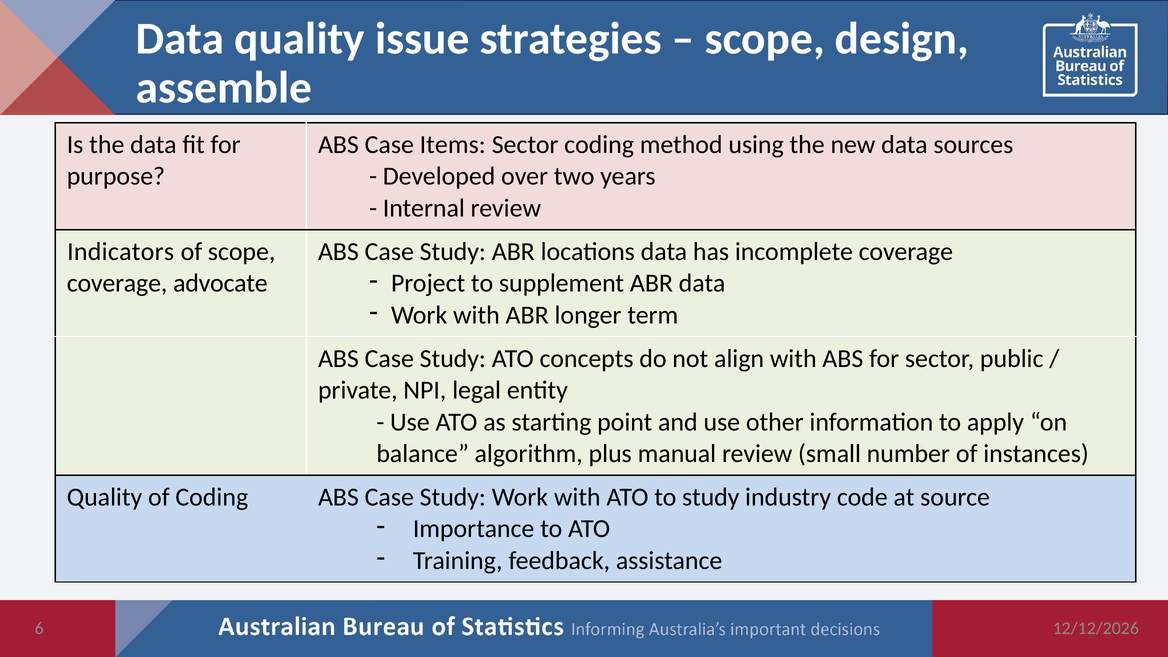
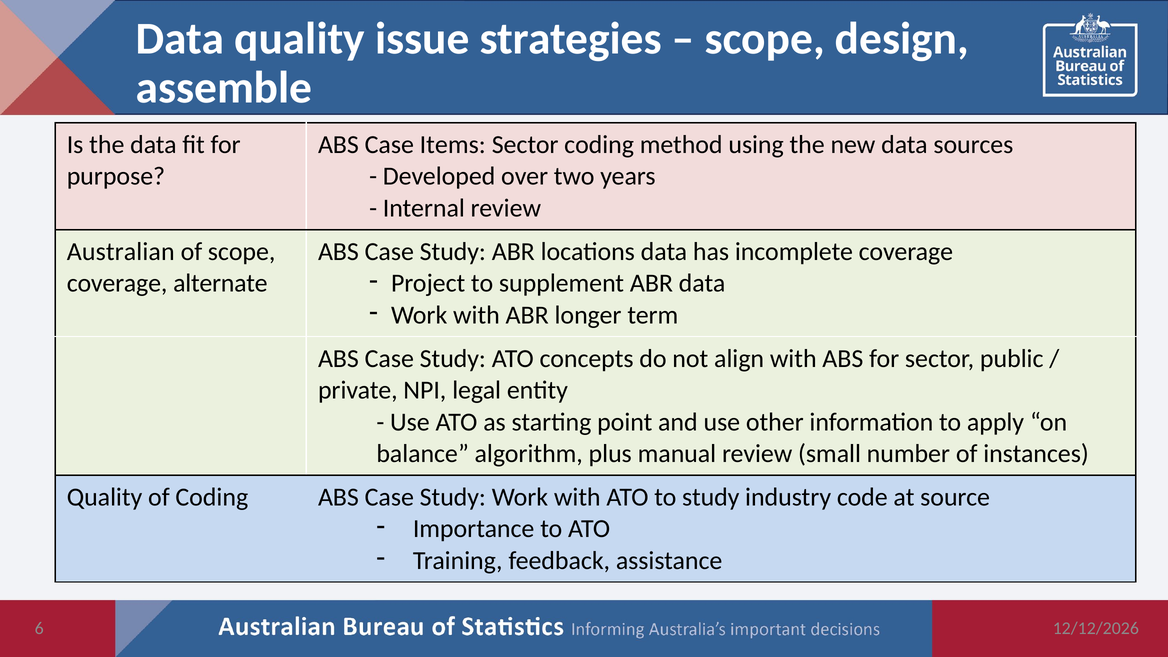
Indicators: Indicators -> Australian
advocate: advocate -> alternate
